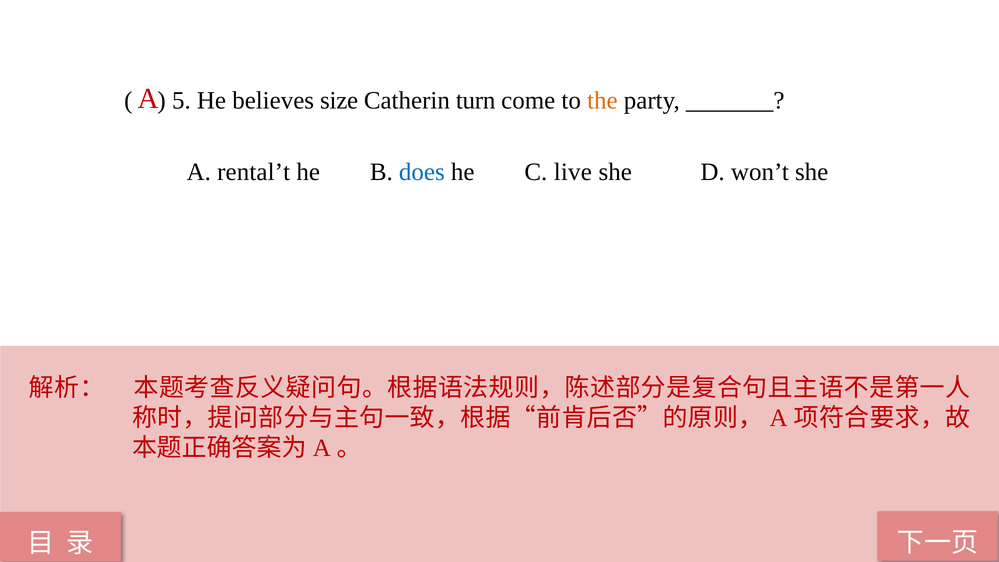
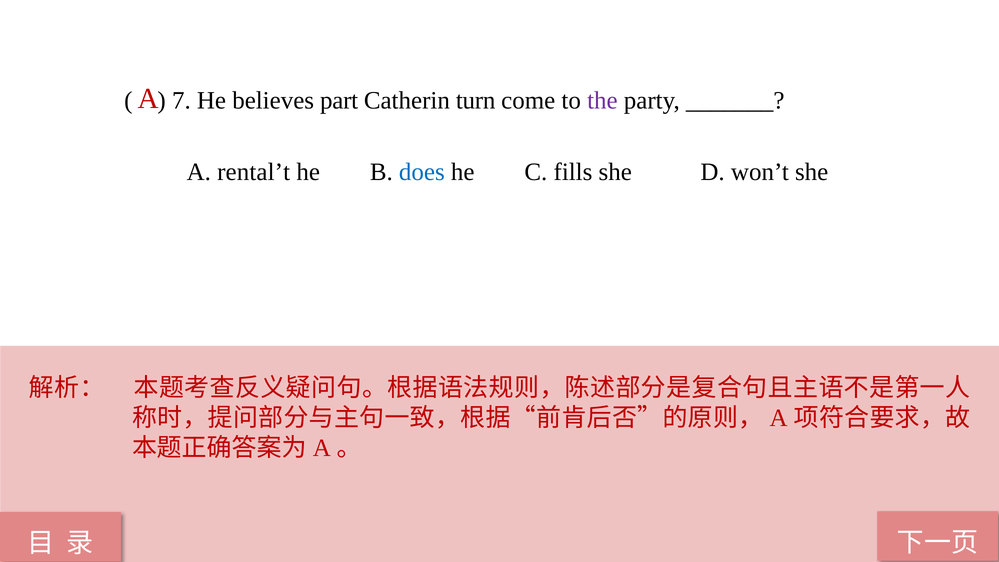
5: 5 -> 7
size: size -> part
the colour: orange -> purple
live: live -> fills
